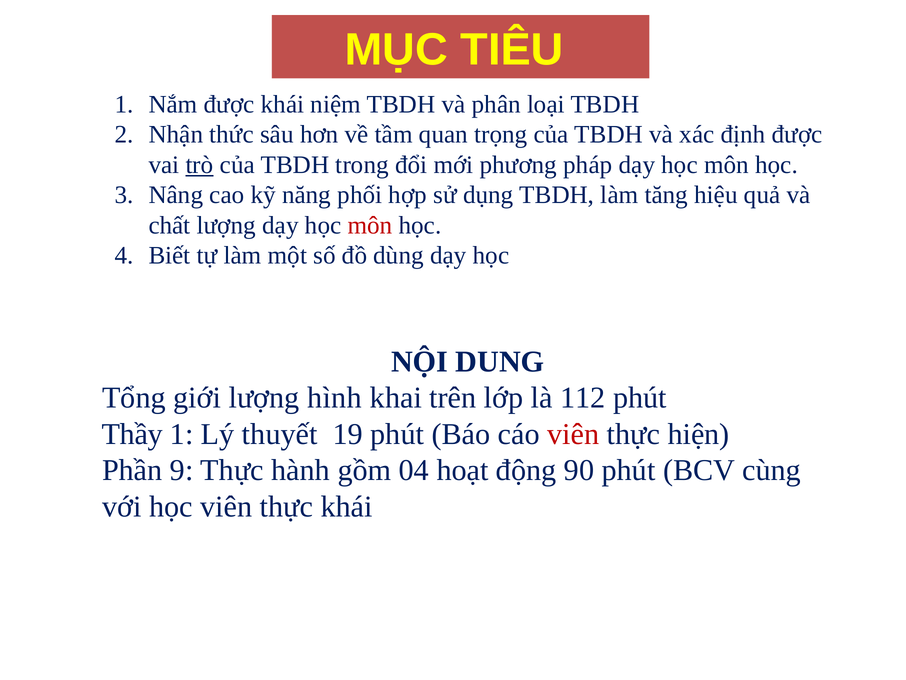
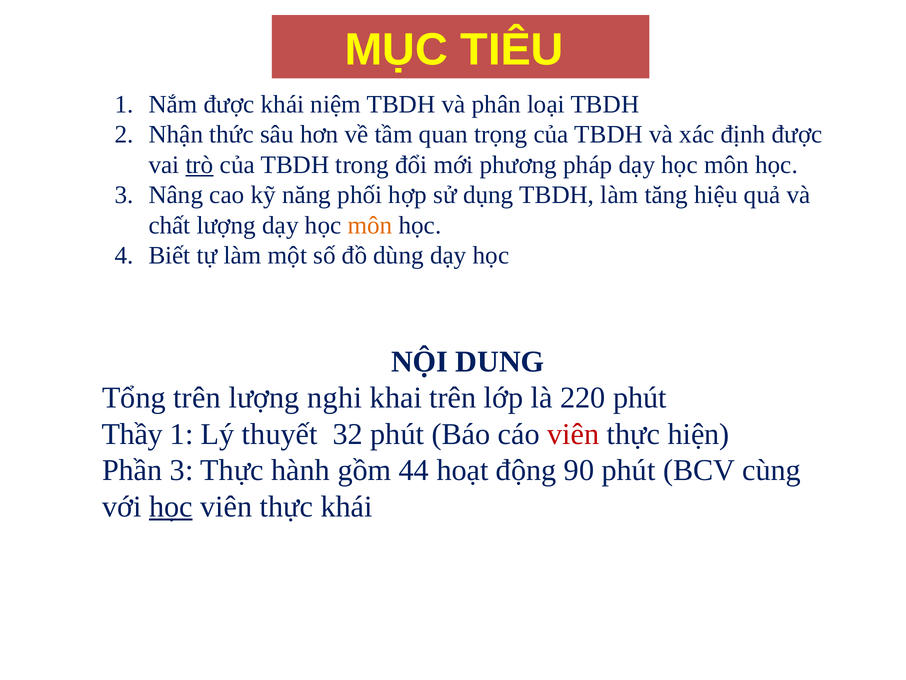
môn at (370, 225) colour: red -> orange
Tổng giới: giới -> trên
hình: hình -> nghi
112: 112 -> 220
19: 19 -> 32
Phần 9: 9 -> 3
04: 04 -> 44
học at (171, 506) underline: none -> present
